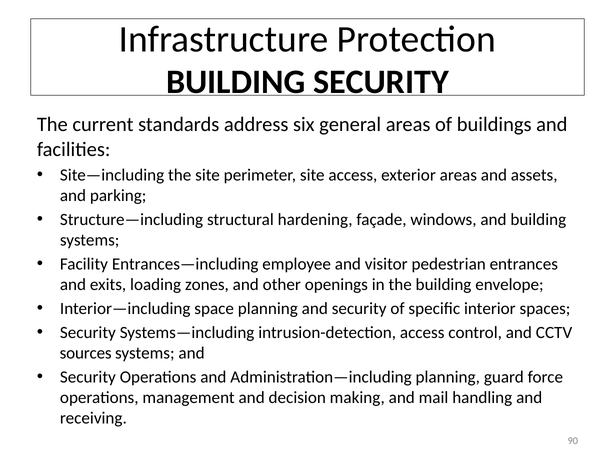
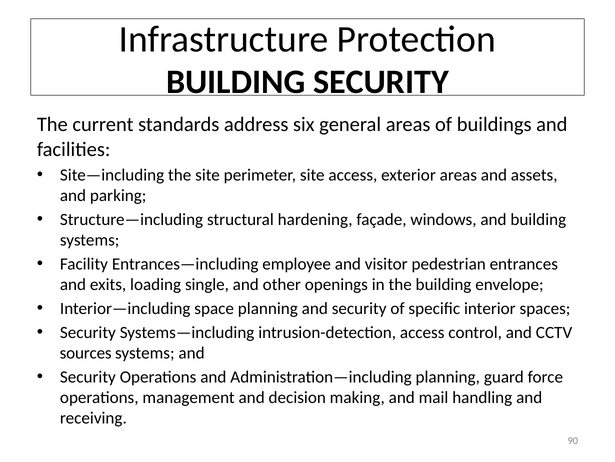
zones: zones -> single
